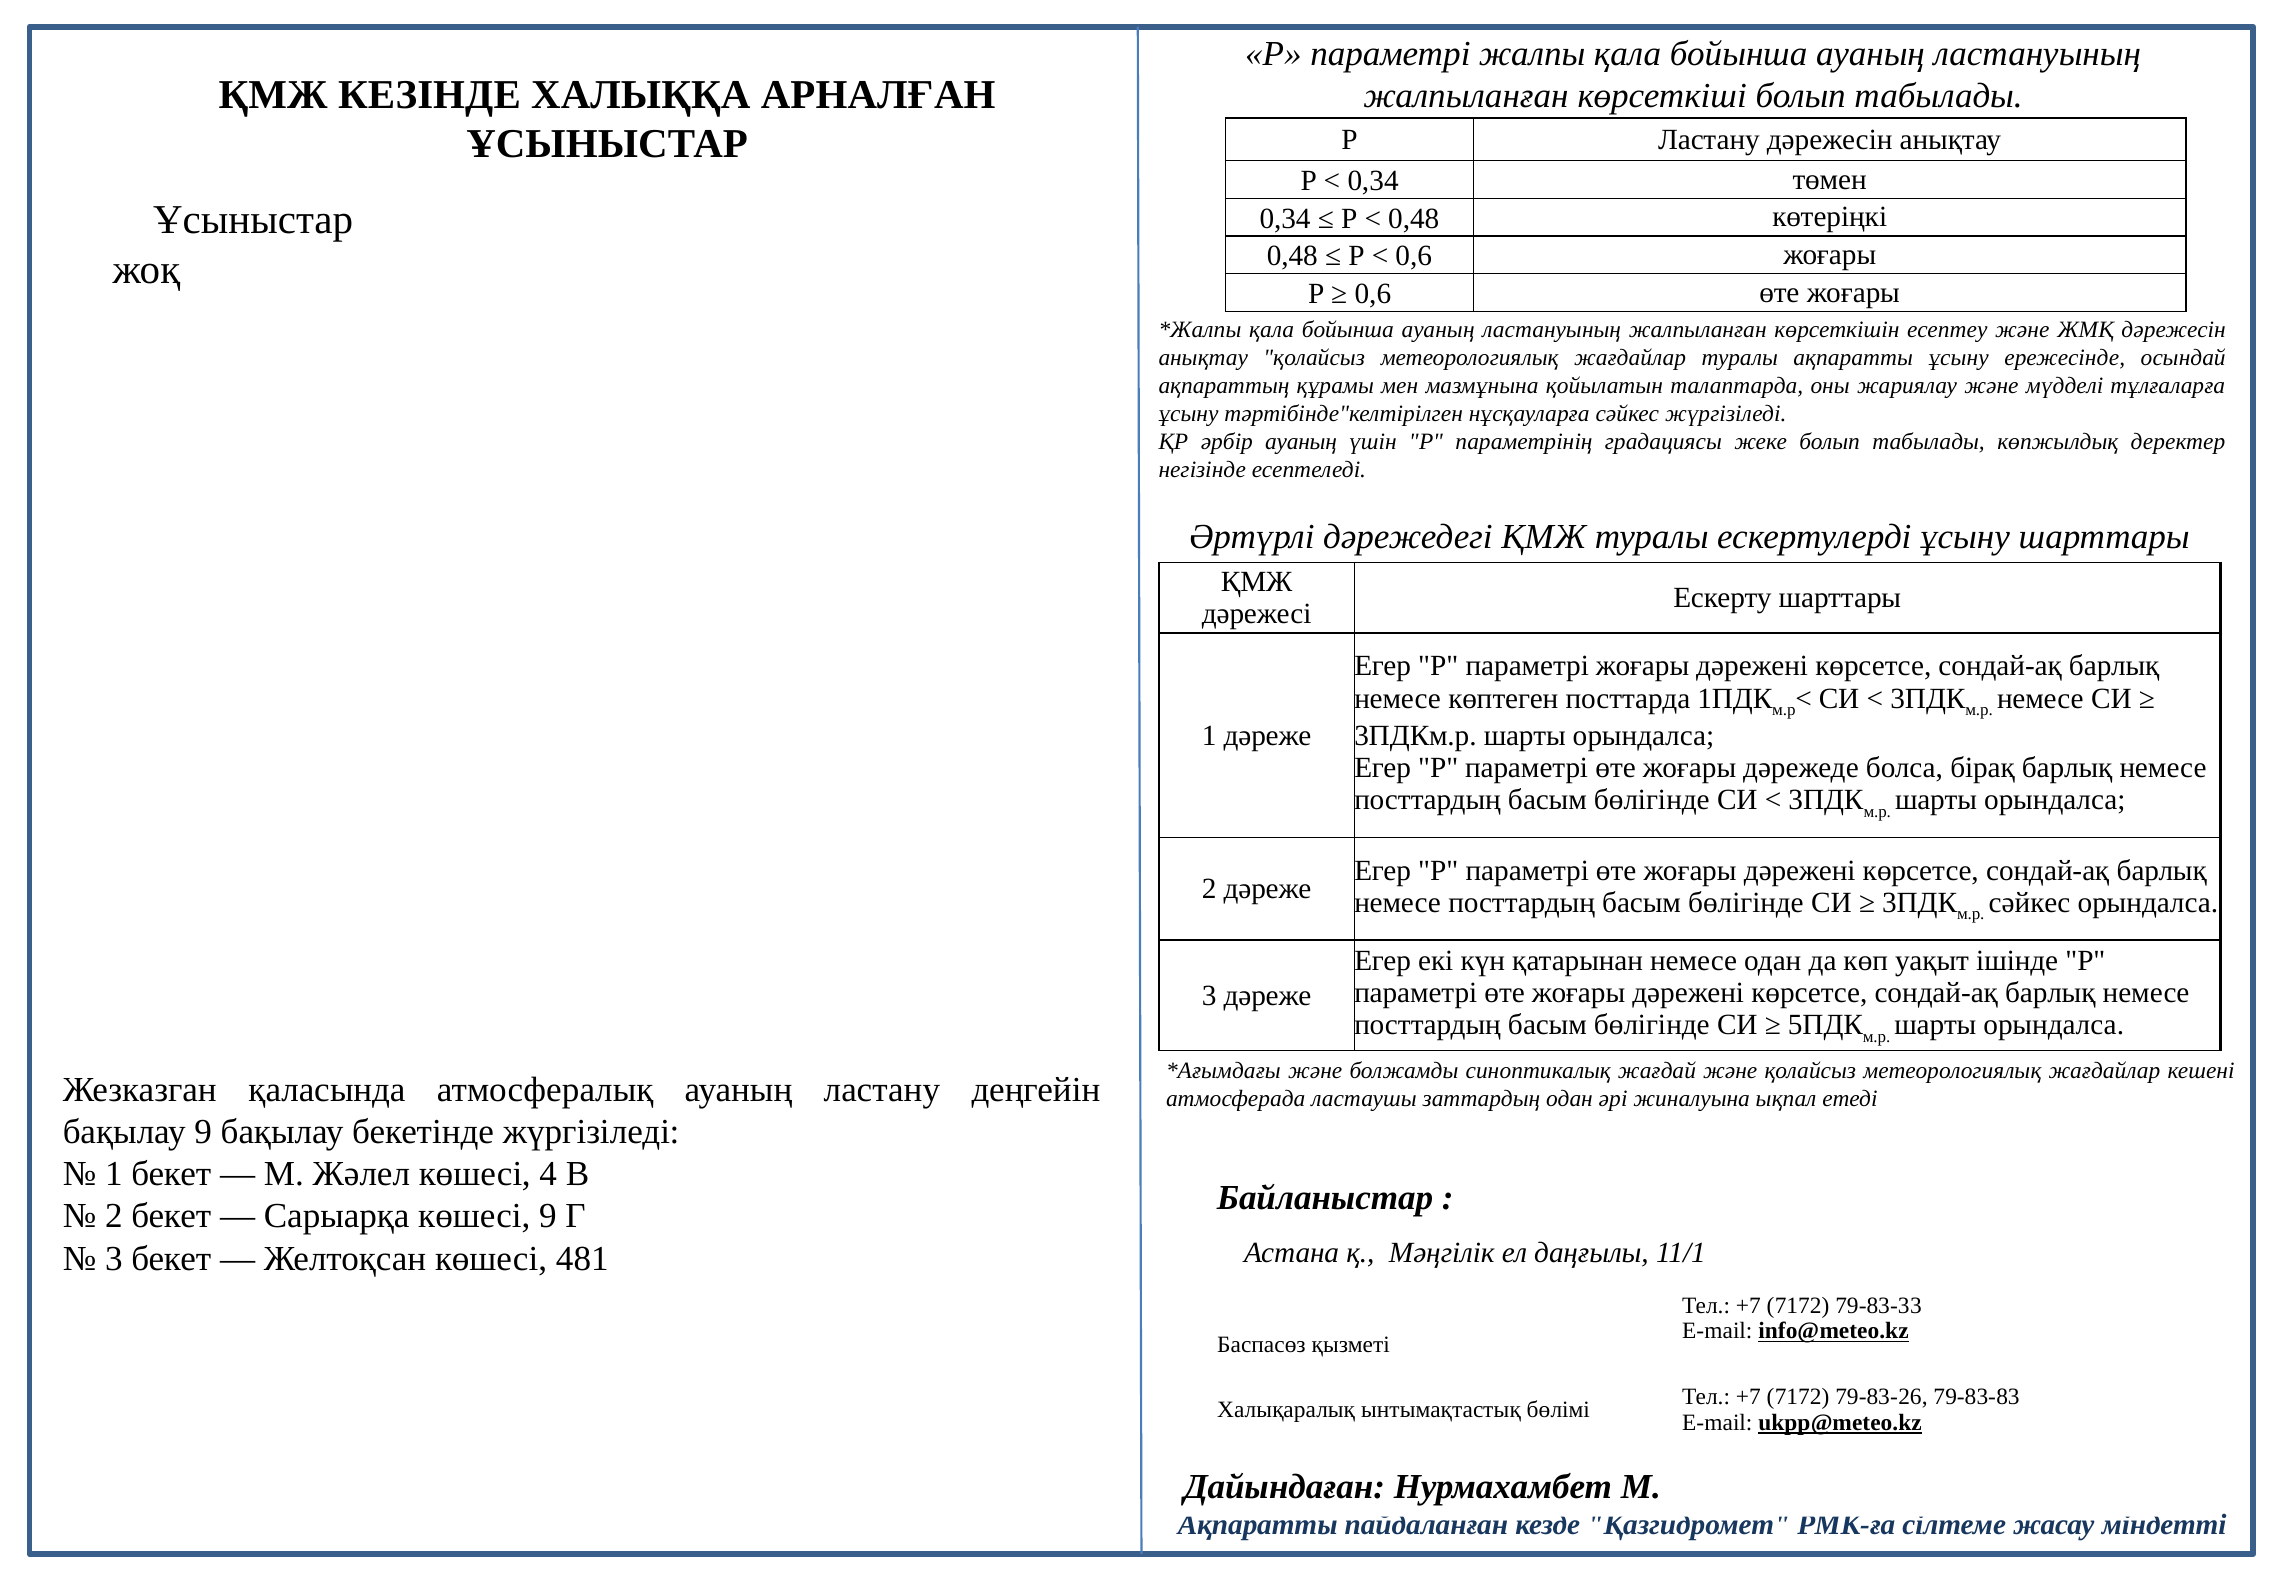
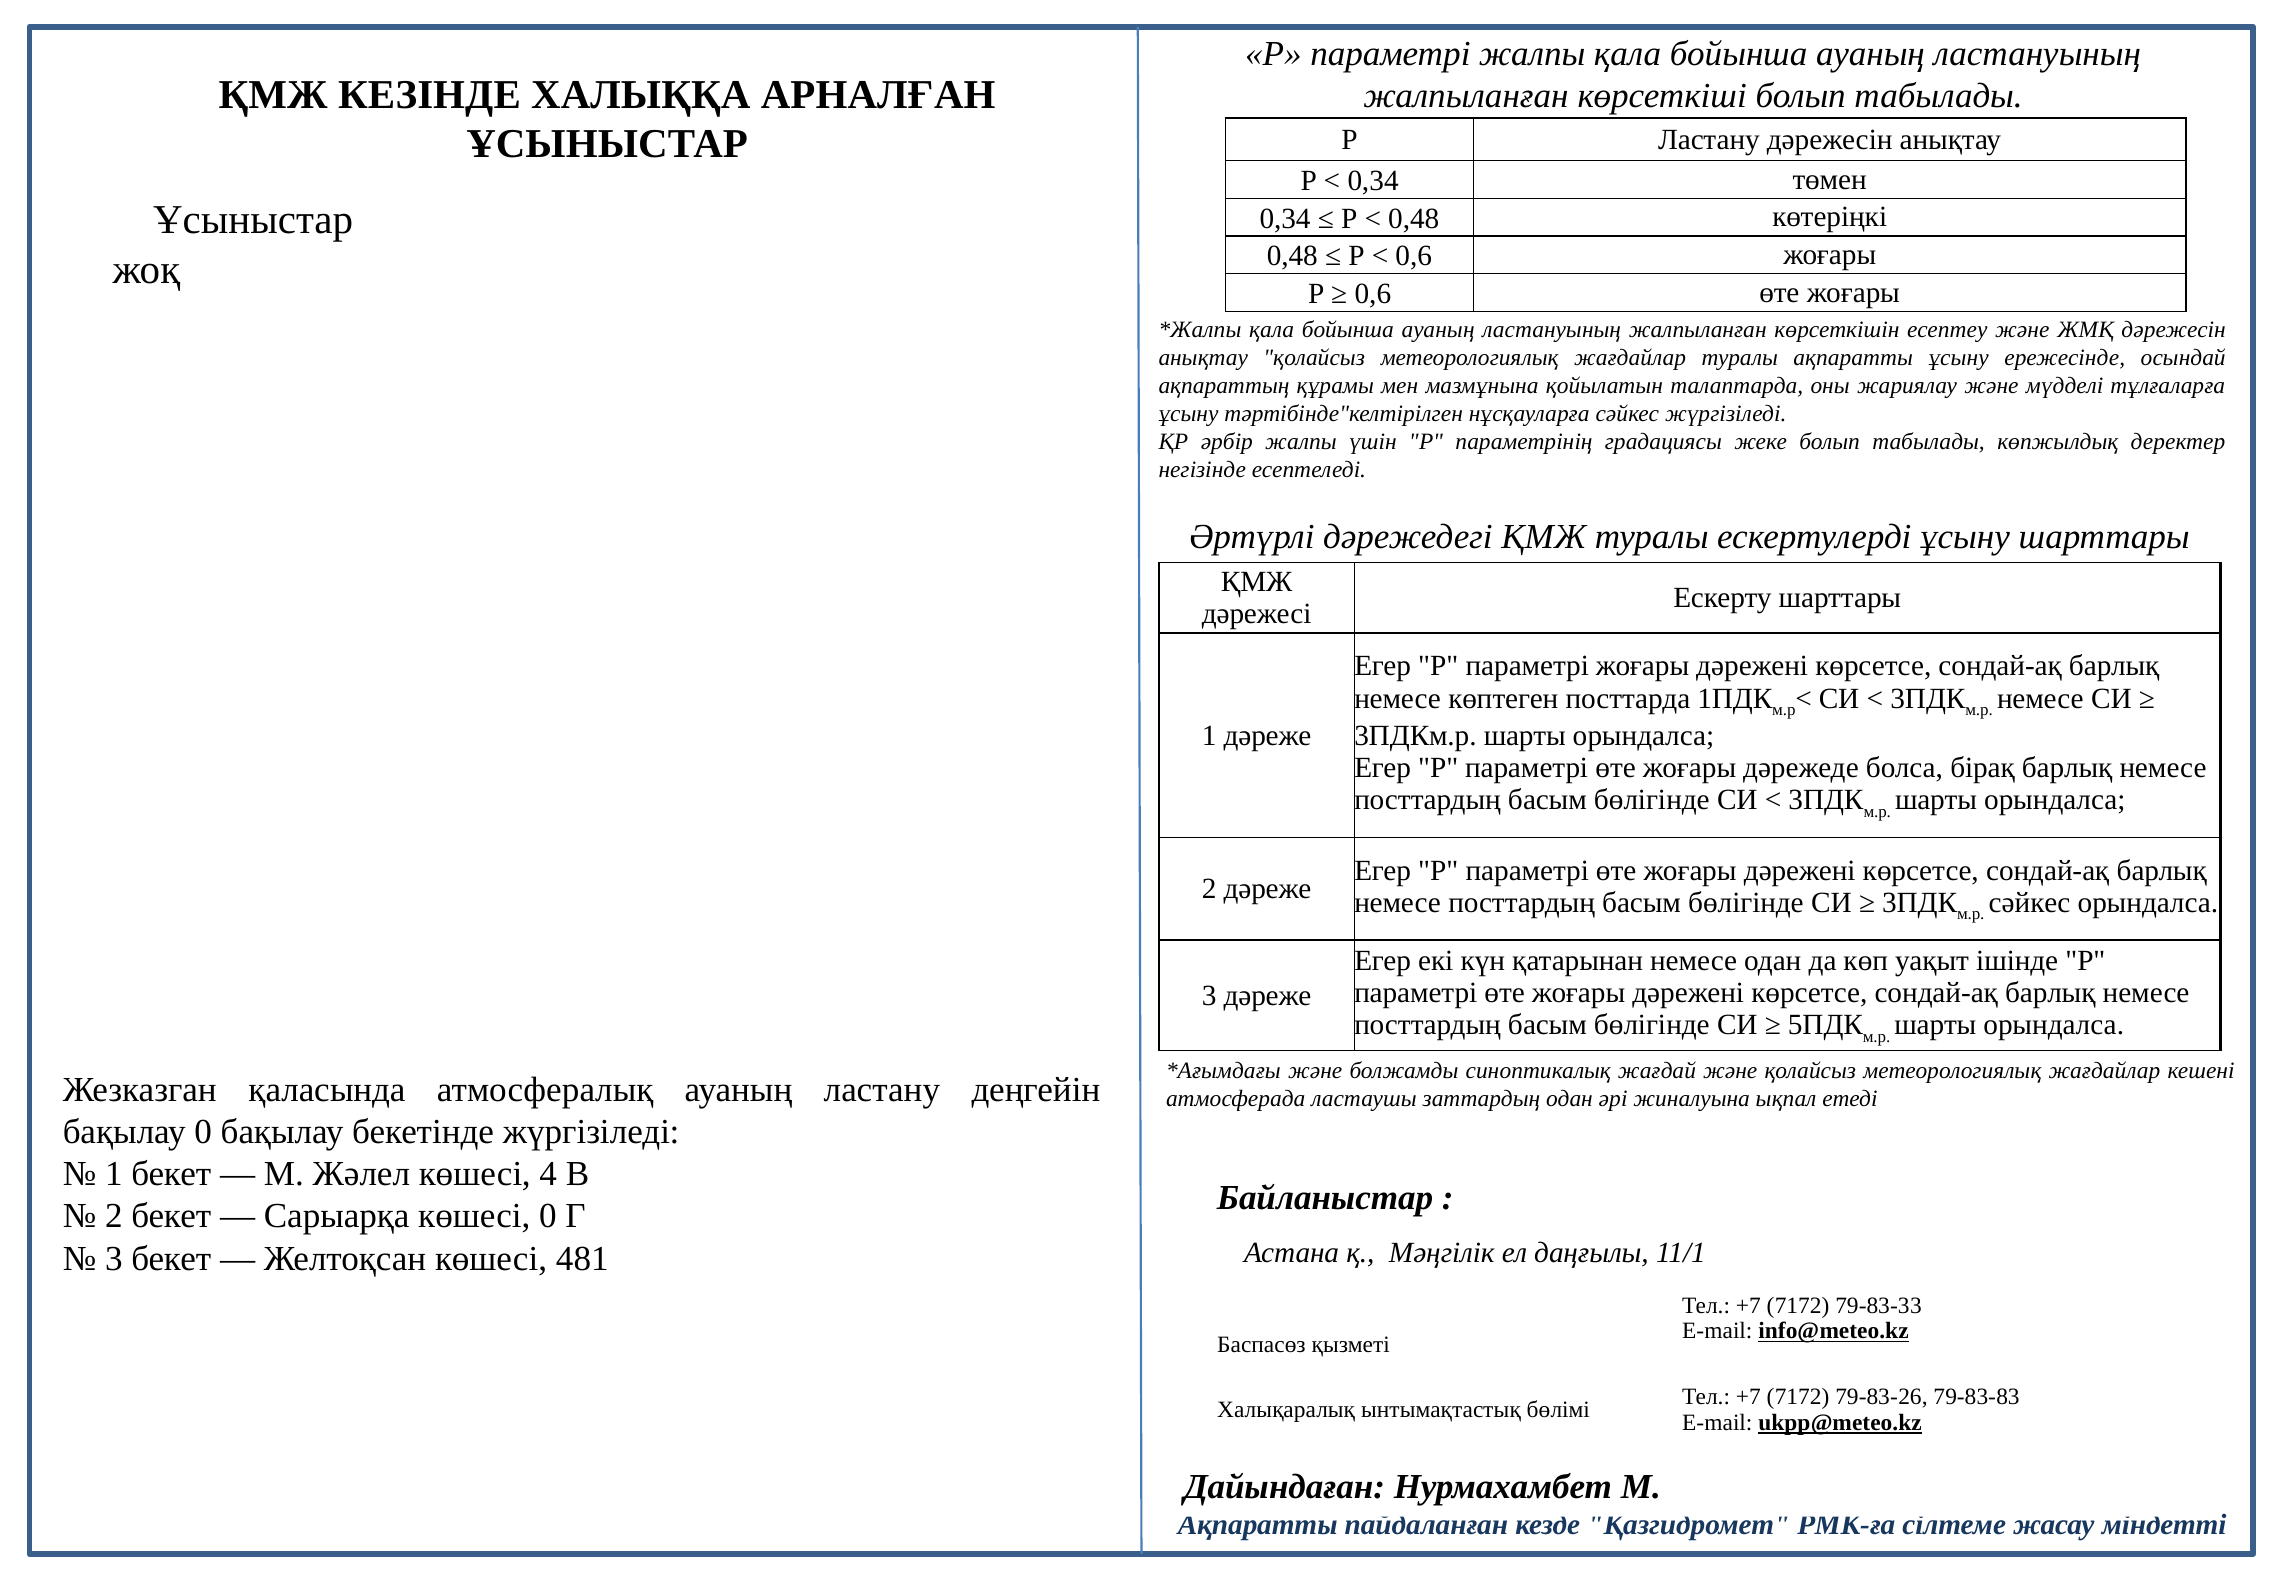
әрбір ауаның: ауаның -> жалпы
бақылау 9: 9 -> 0
көшесі 9: 9 -> 0
